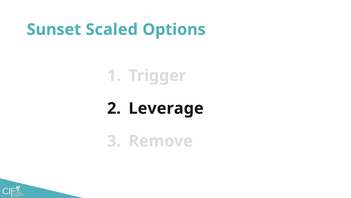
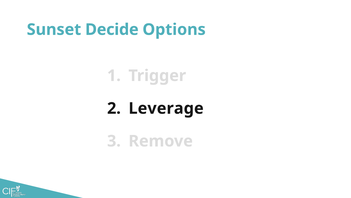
Scaled: Scaled -> Decide
